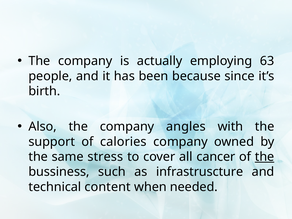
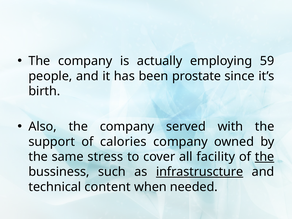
63: 63 -> 59
because: because -> prostate
angles: angles -> served
cancer: cancer -> facility
infrastruscture underline: none -> present
